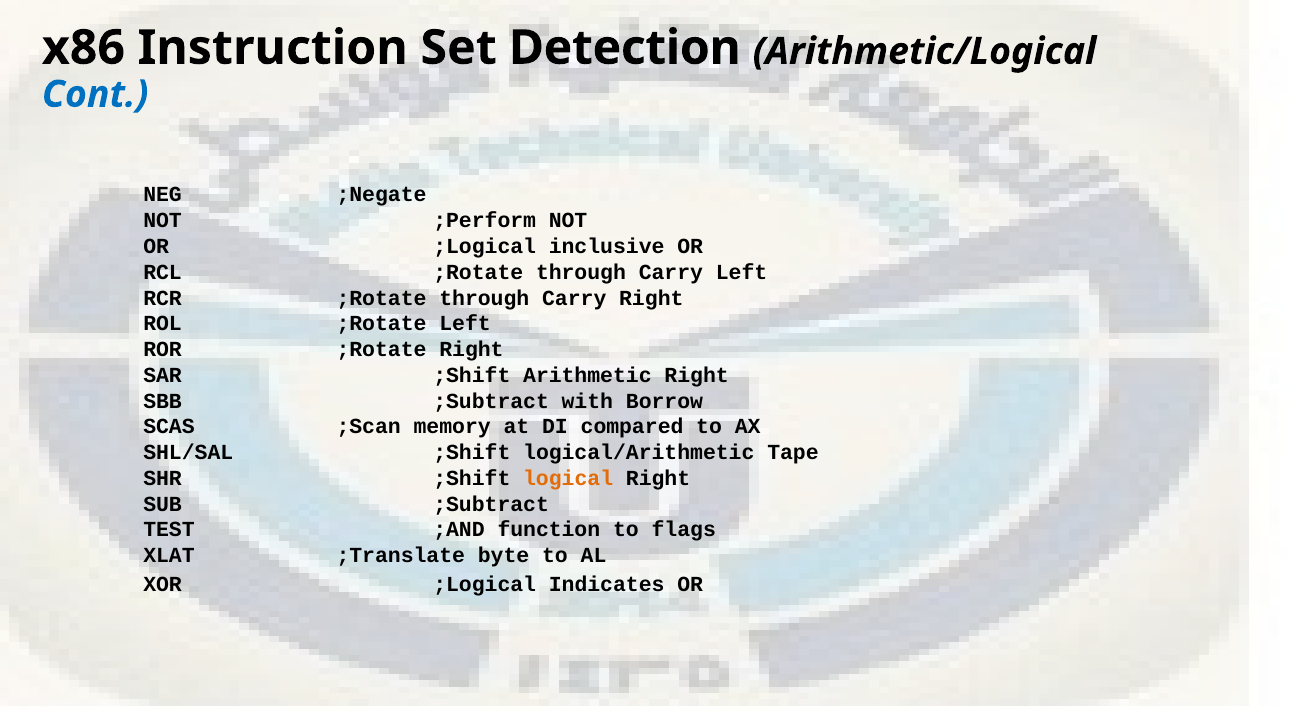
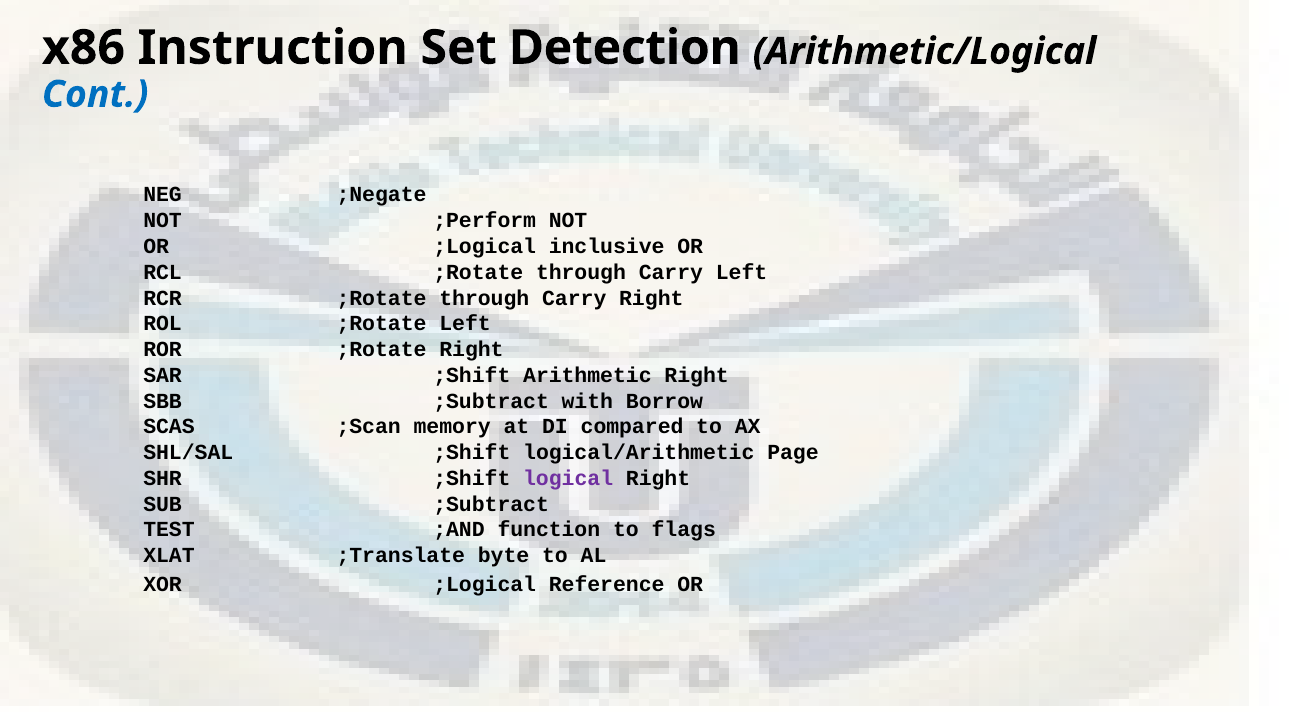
Tape: Tape -> Page
logical colour: orange -> purple
Indicates: Indicates -> Reference
